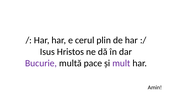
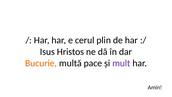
Bucurie colour: purple -> orange
